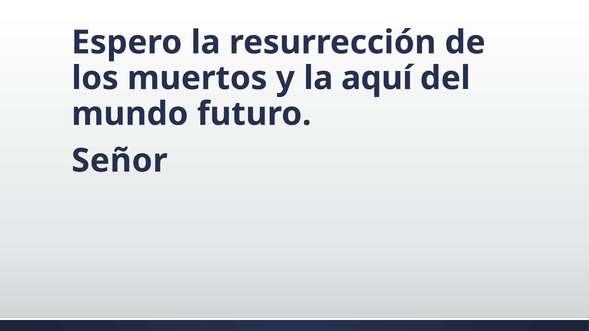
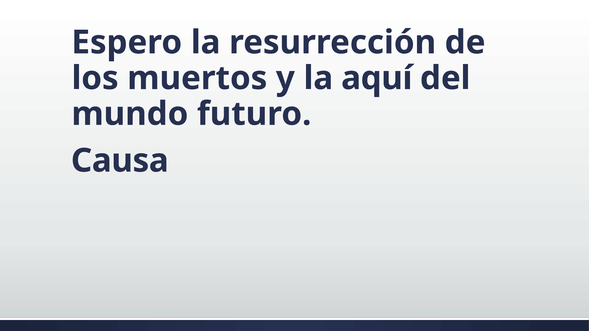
Señor: Señor -> Causa
